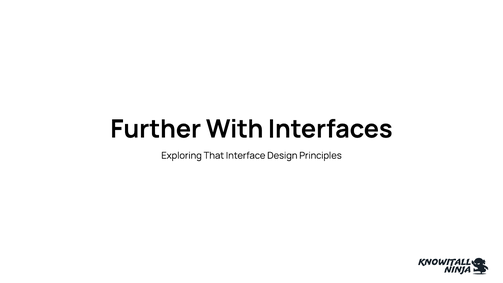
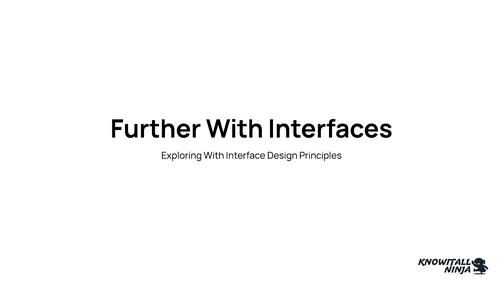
Exploring That: That -> With
